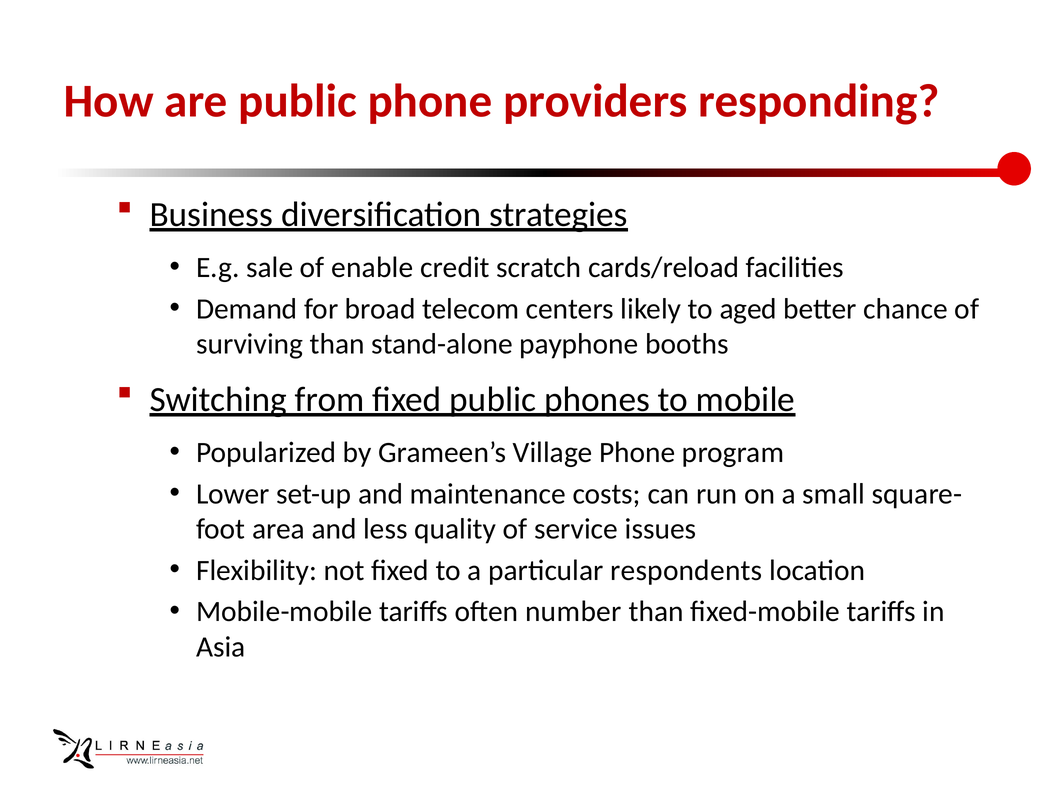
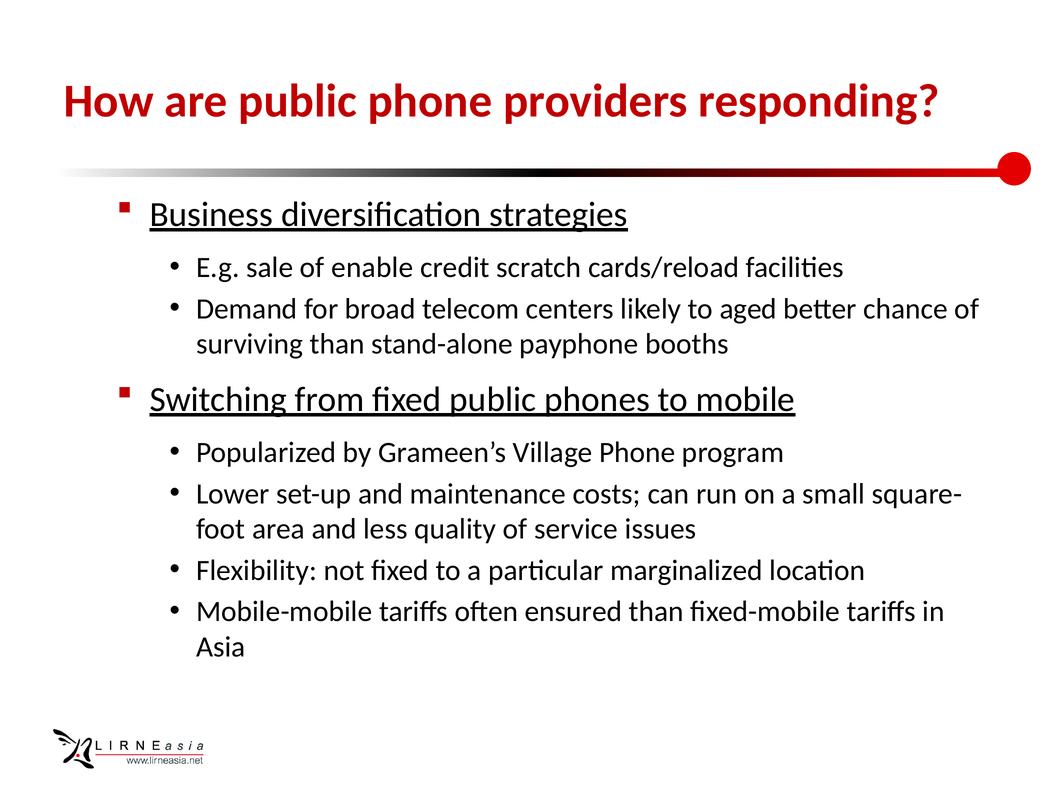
respondents: respondents -> marginalized
number: number -> ensured
